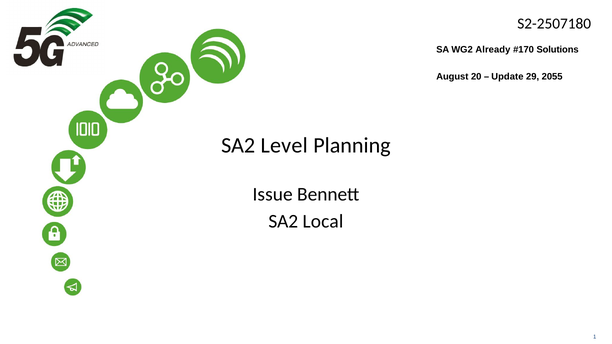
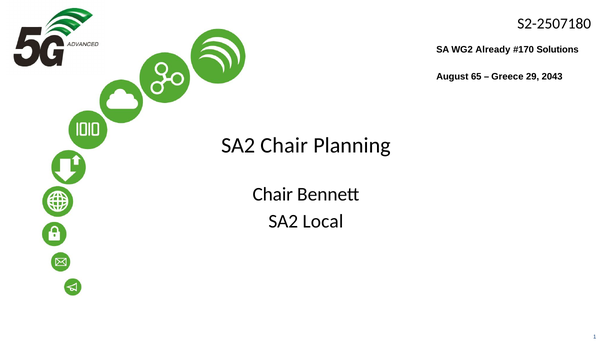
20: 20 -> 65
Update: Update -> Greece
2055: 2055 -> 2043
SA2 Level: Level -> Chair
Issue at (273, 194): Issue -> Chair
